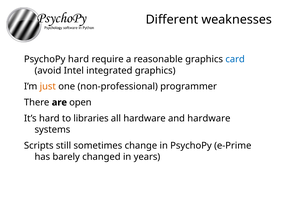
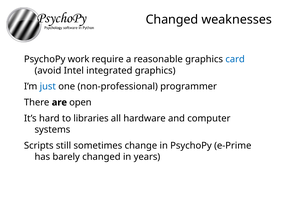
Different at (172, 20): Different -> Changed
PsychoPy hard: hard -> work
just colour: orange -> blue
and hardware: hardware -> computer
